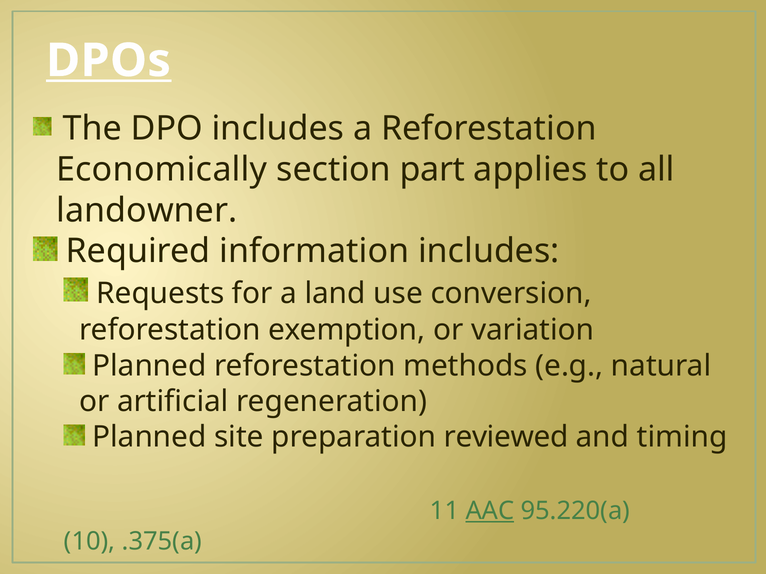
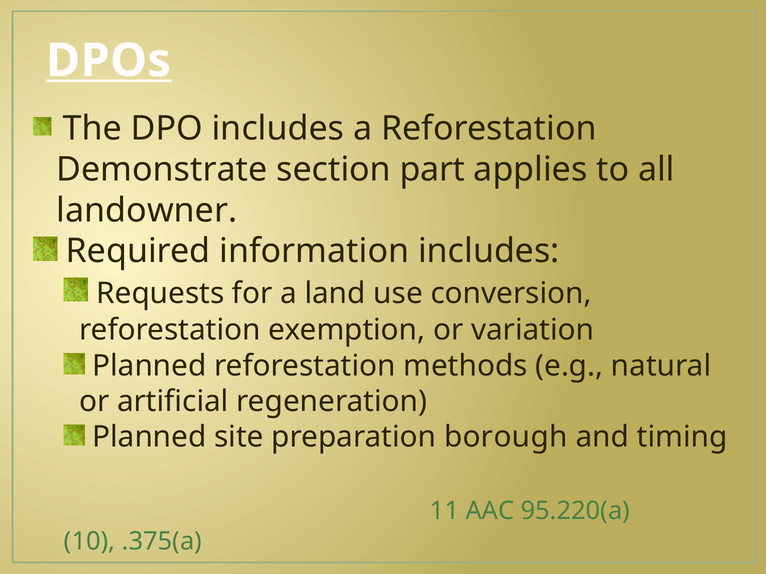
Economically: Economically -> Demonstrate
reviewed: reviewed -> borough
AAC underline: present -> none
